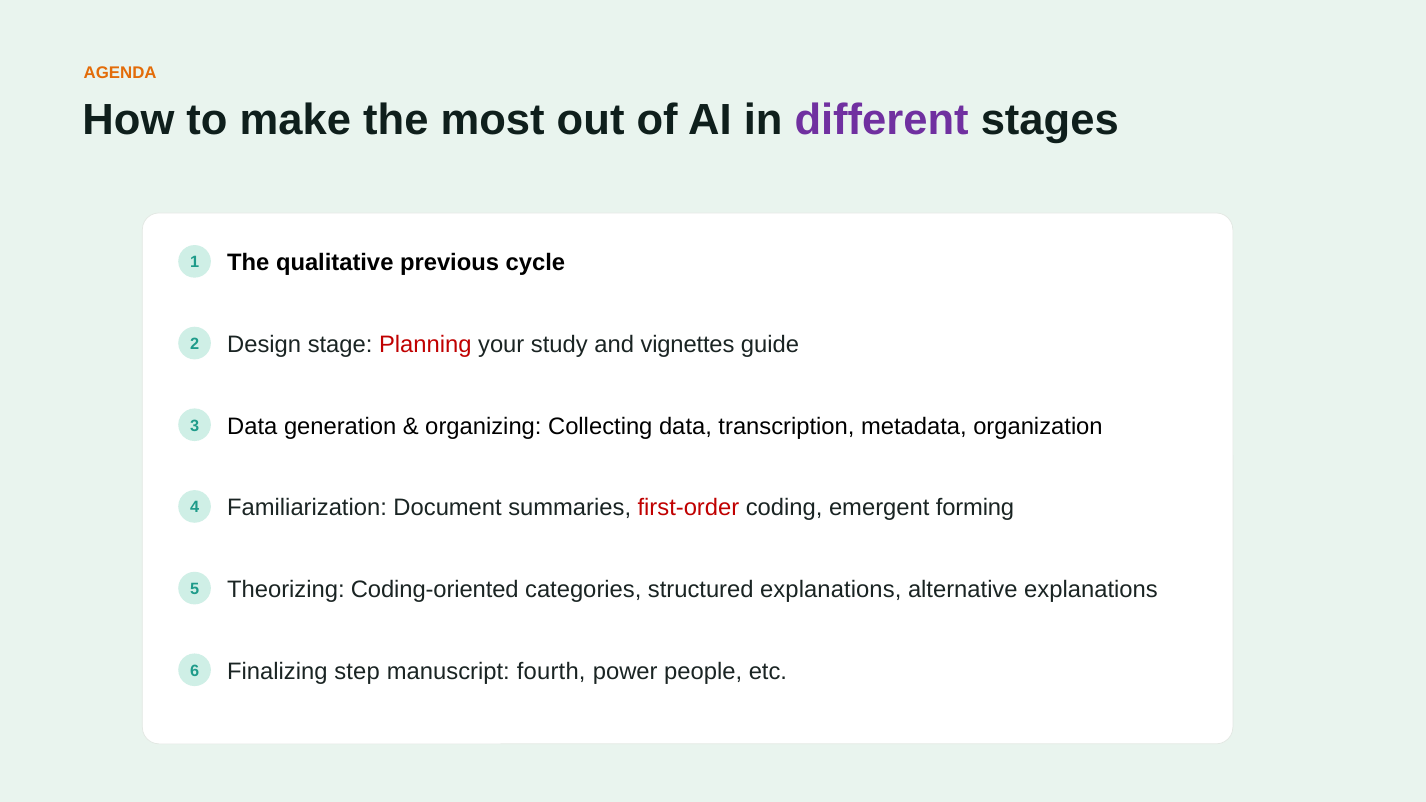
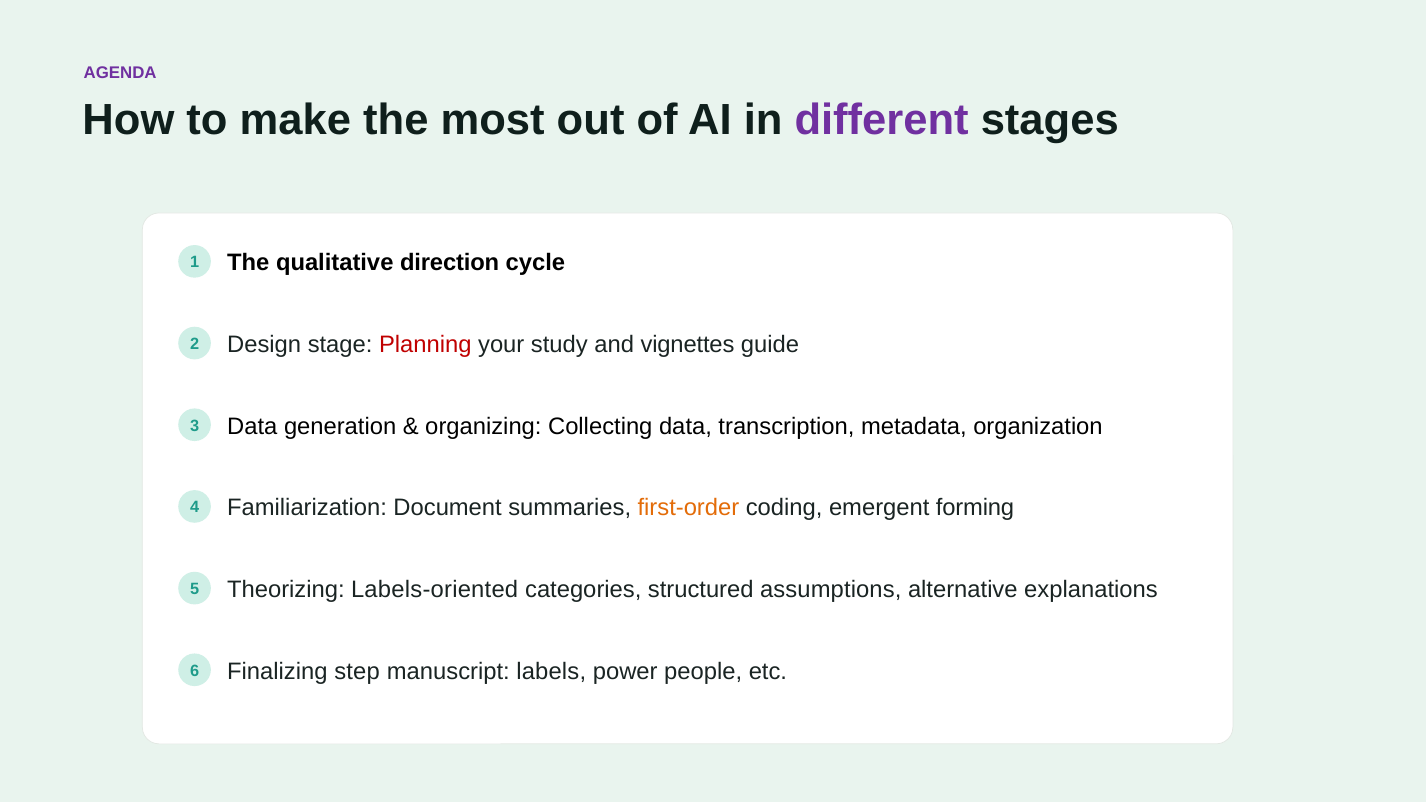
AGENDA colour: orange -> purple
previous: previous -> direction
first-order colour: red -> orange
Coding-oriented: Coding-oriented -> Labels-oriented
structured explanations: explanations -> assumptions
fourth: fourth -> labels
